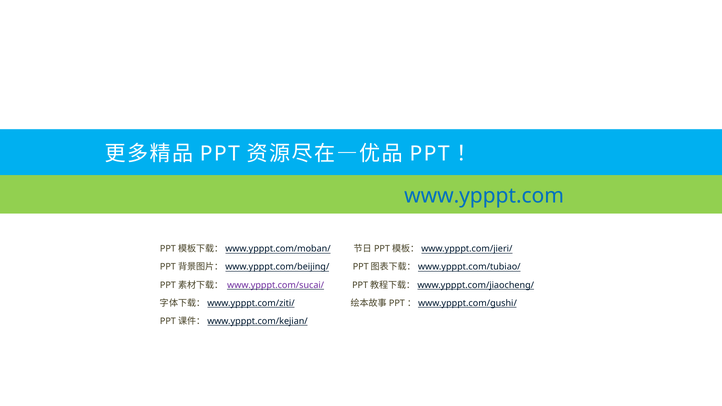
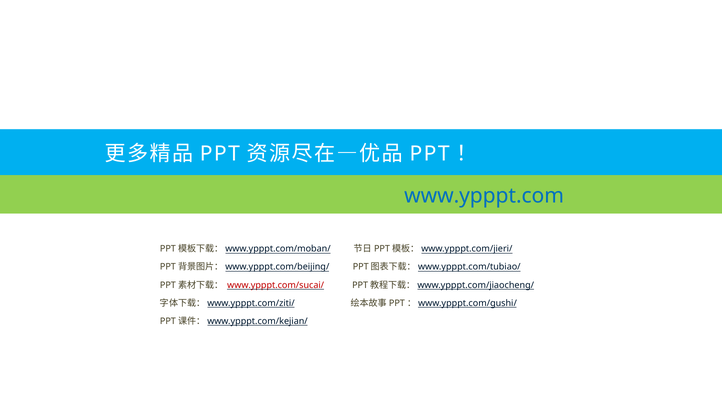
www.ypppt.com/sucai/ colour: purple -> red
